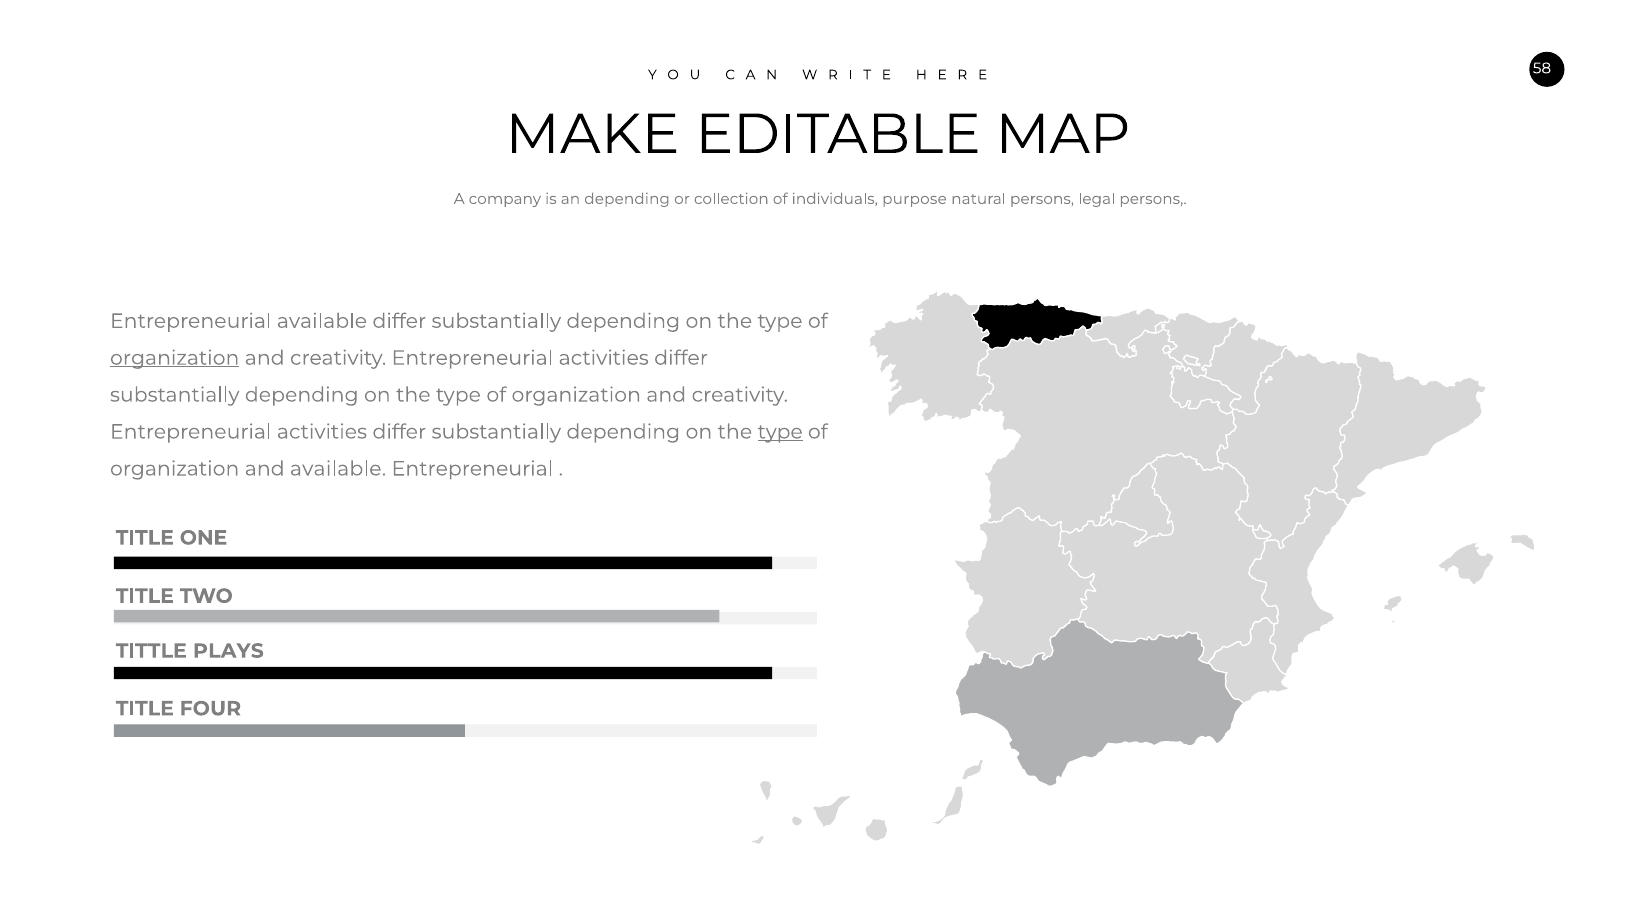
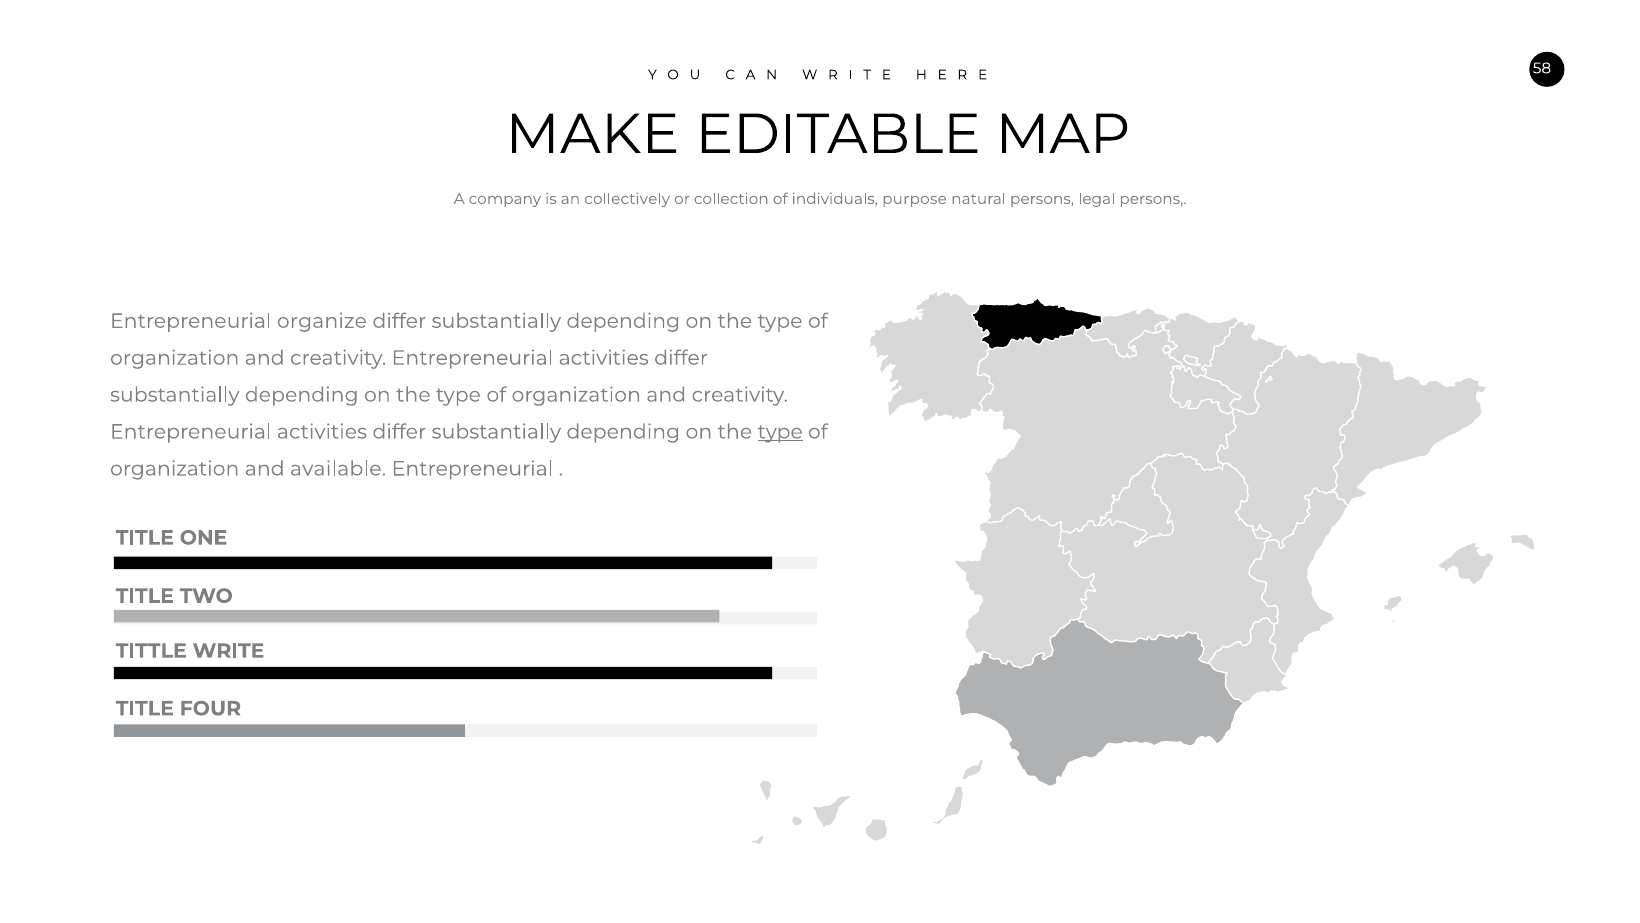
an depending: depending -> collectively
Entrepreneurial available: available -> organize
organization at (175, 358) underline: present -> none
PLAYS: PLAYS -> WRITE
